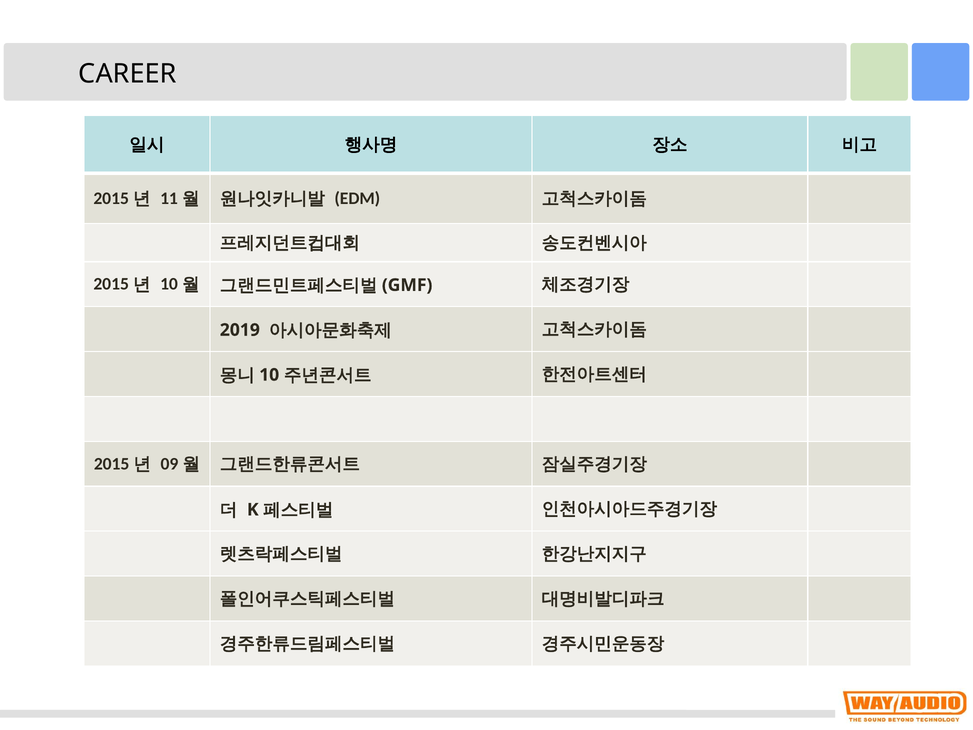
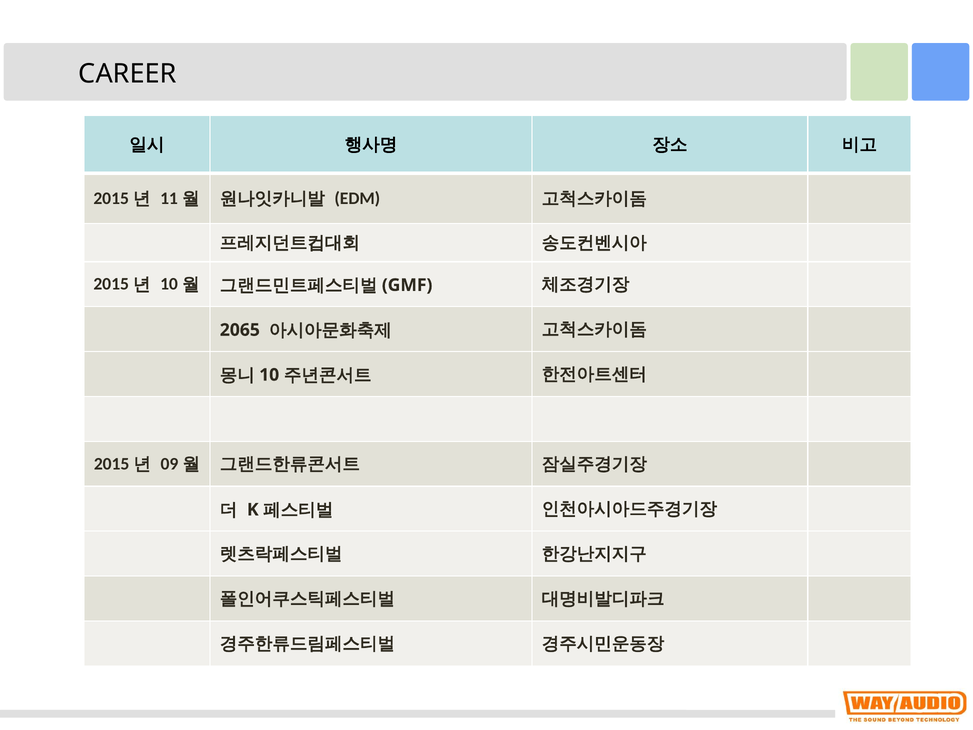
2019: 2019 -> 2065
